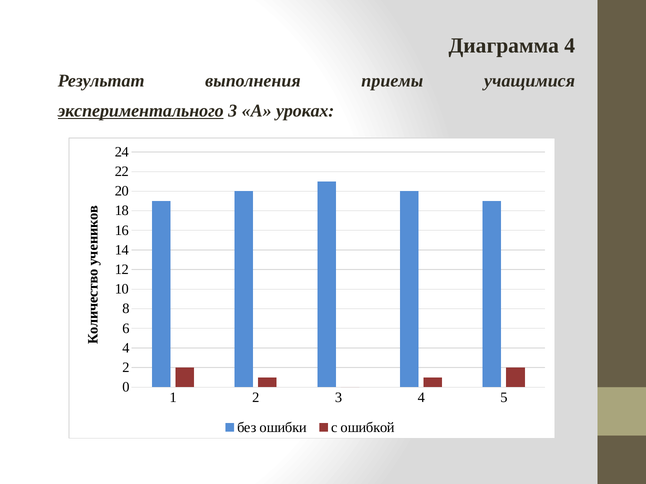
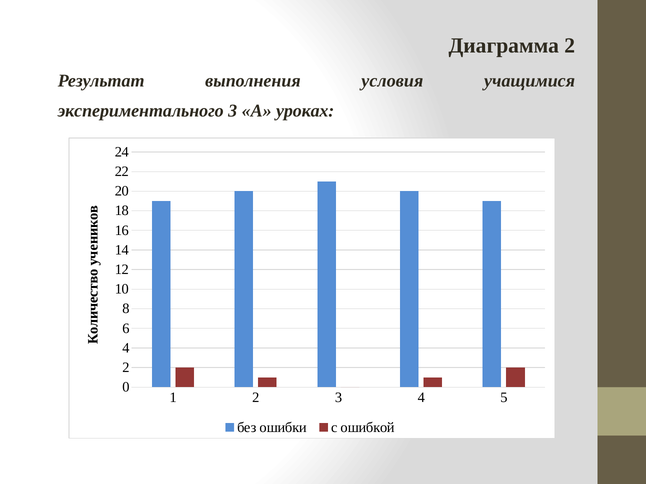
Диаграмма 4: 4 -> 2
приемы: приемы -> условия
экспериментального underline: present -> none
